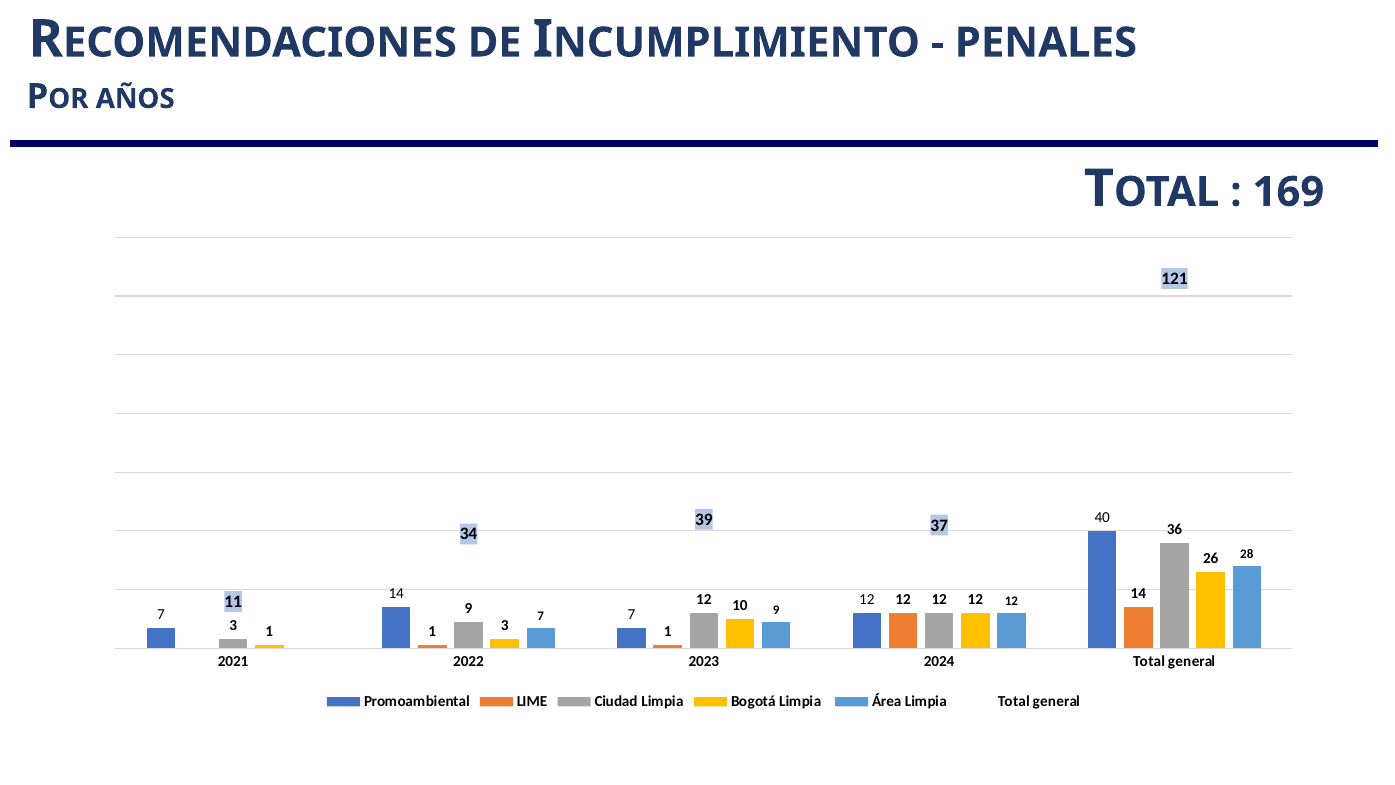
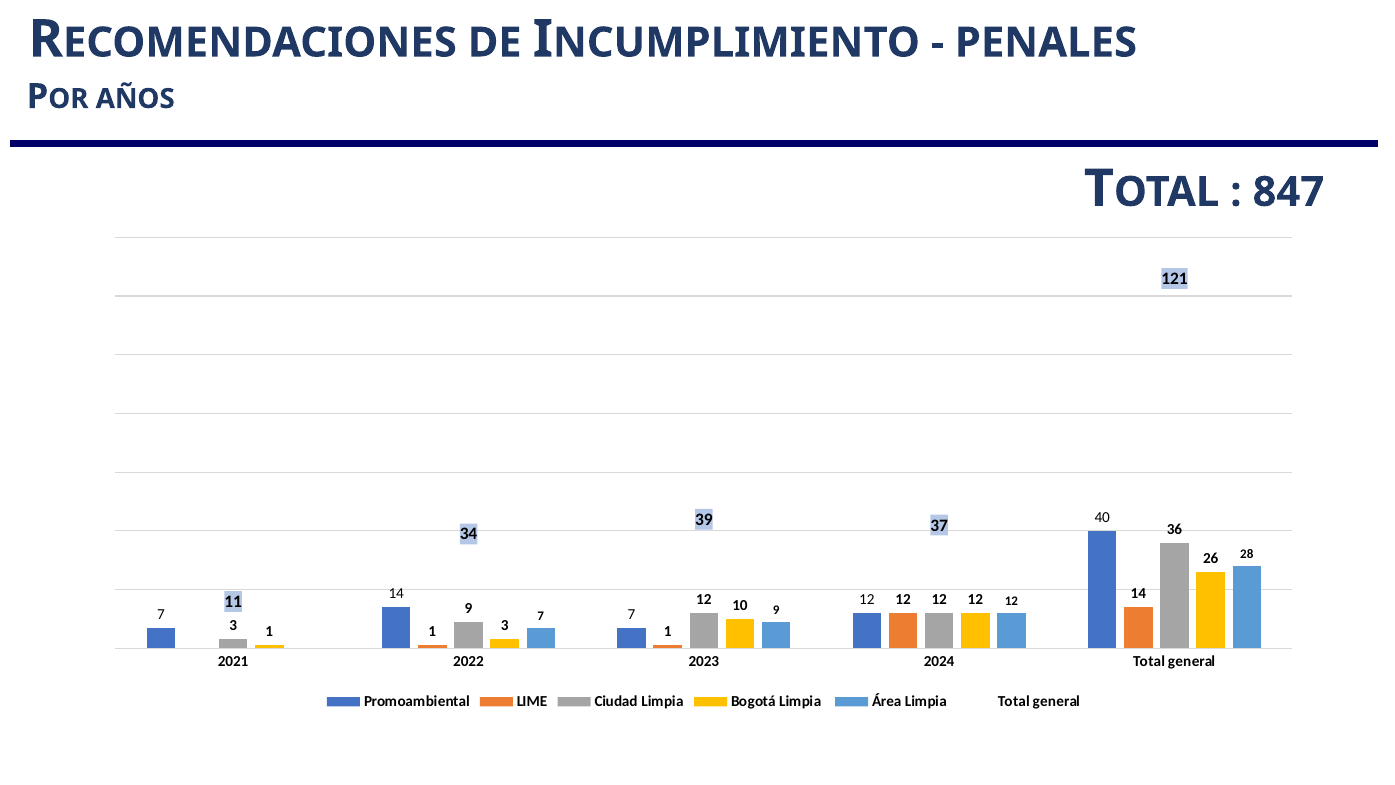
169: 169 -> 847
